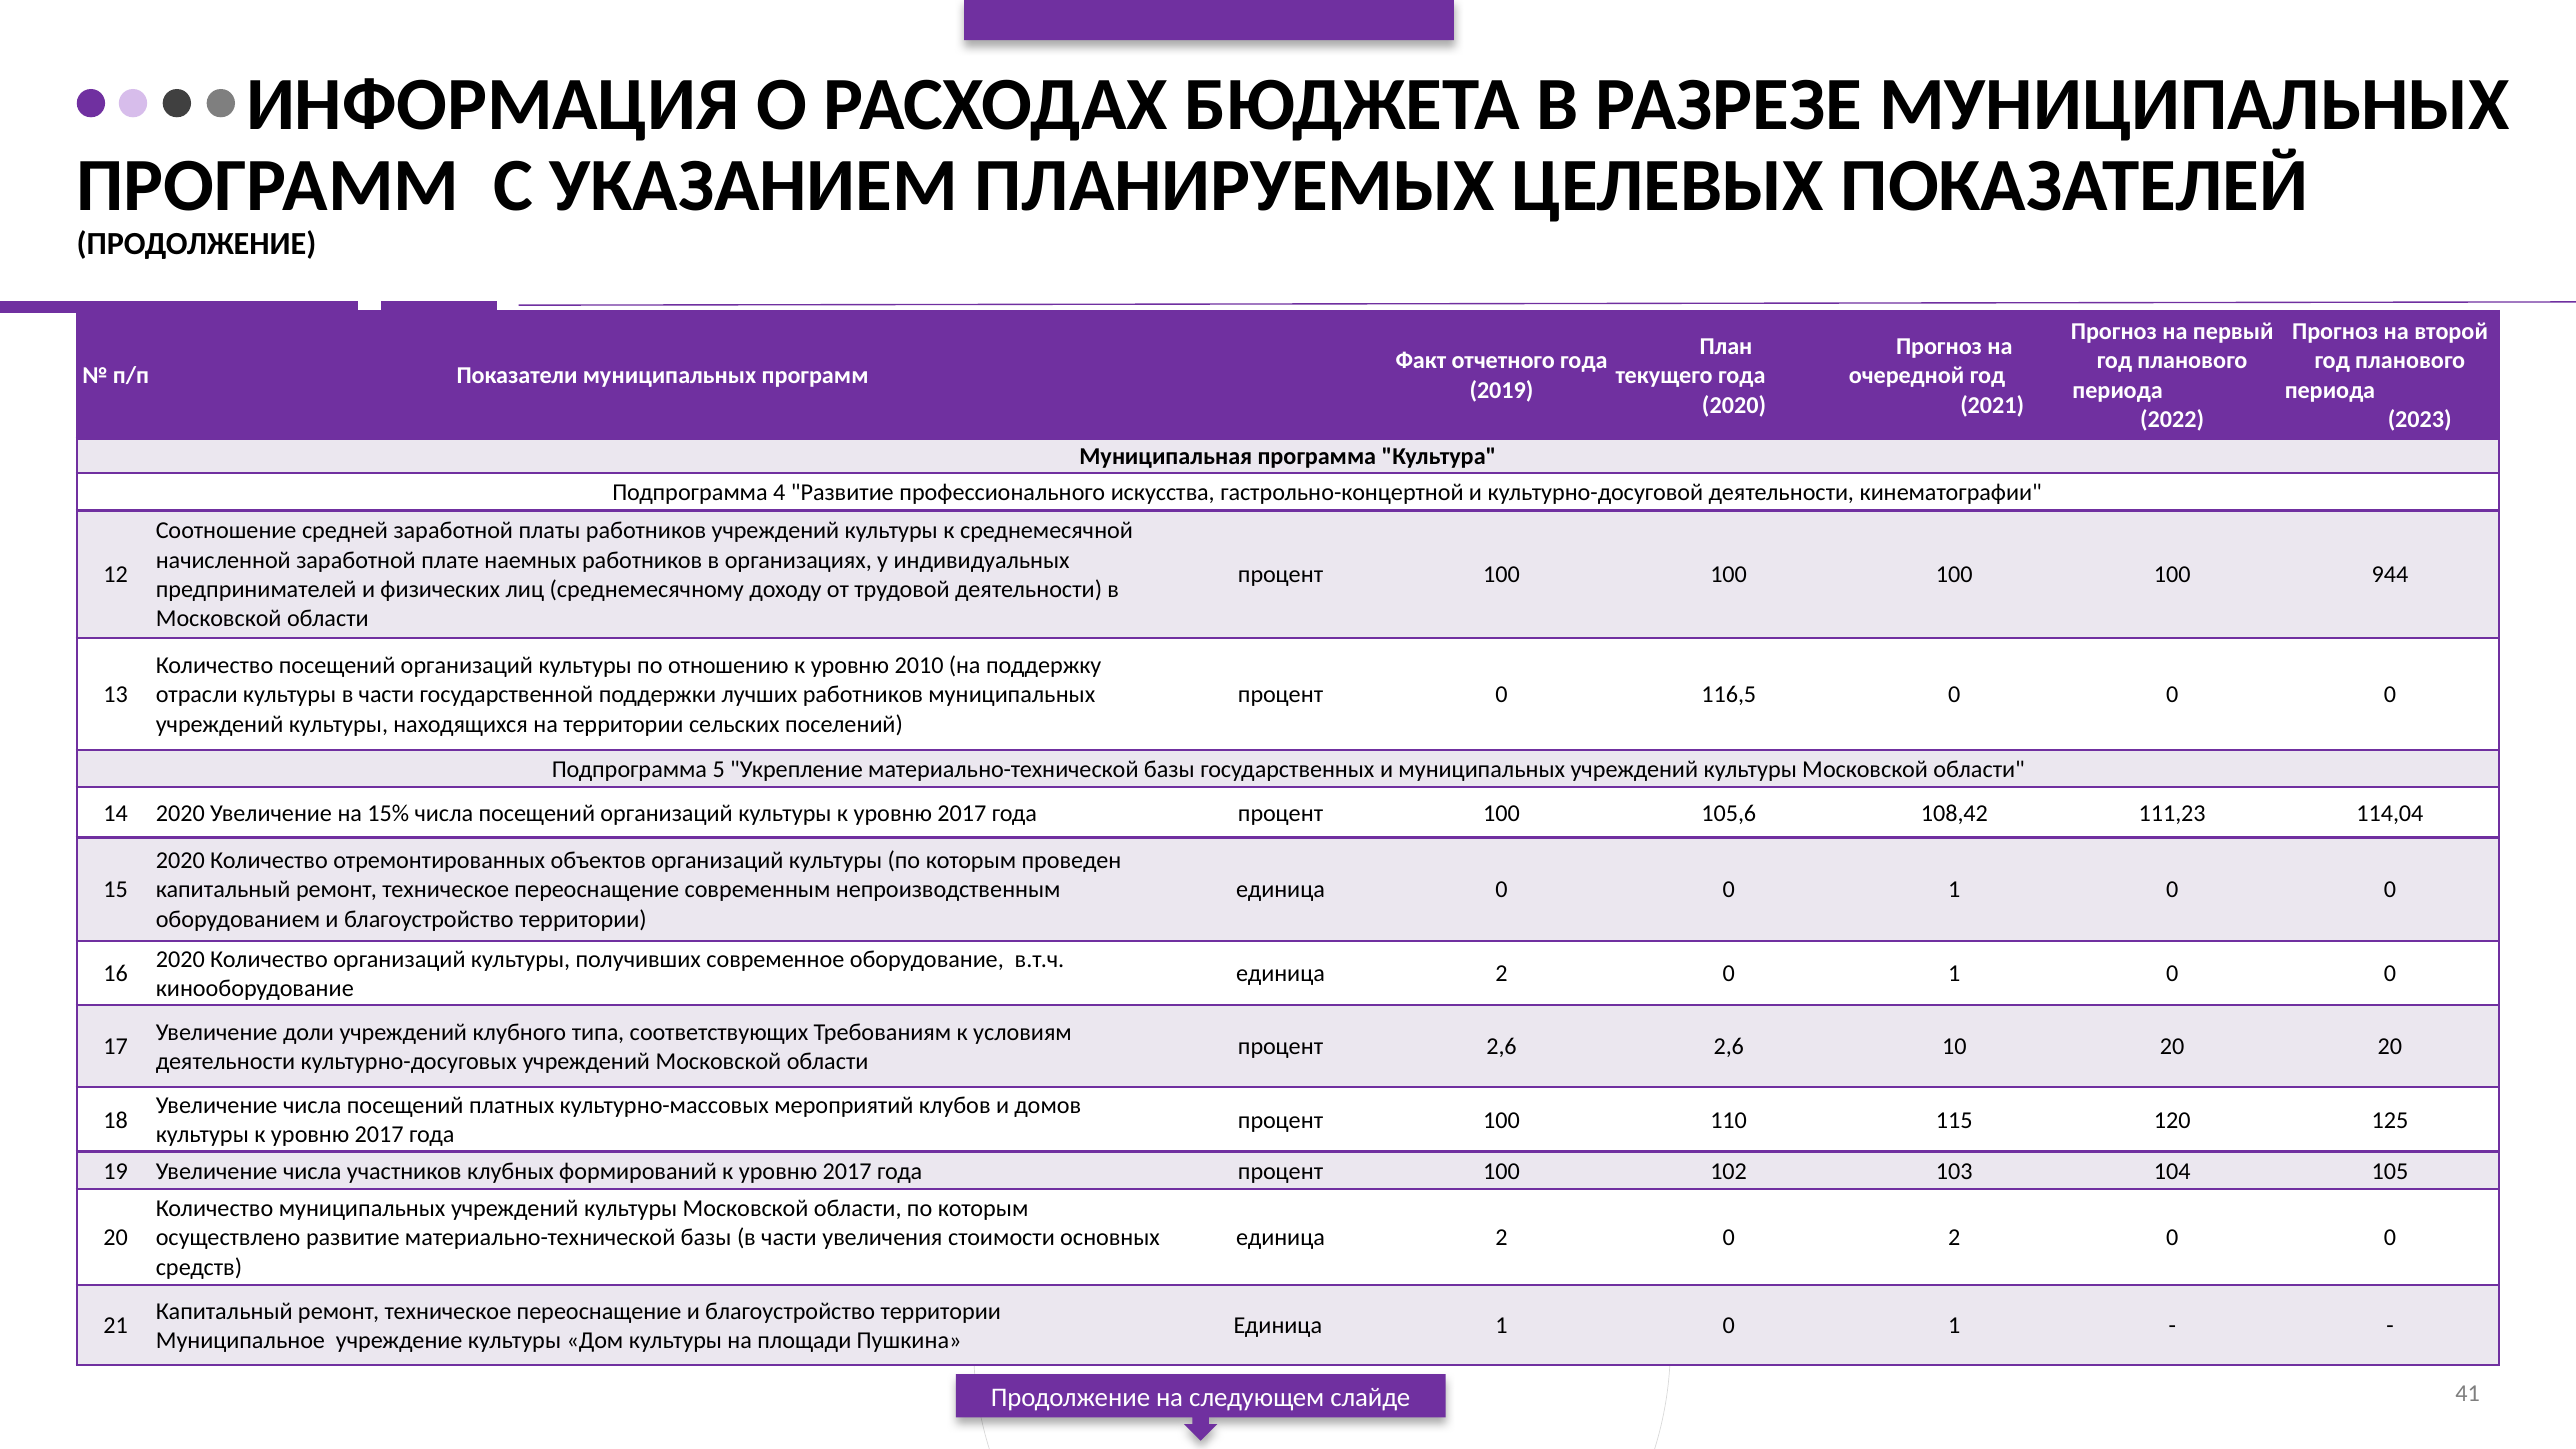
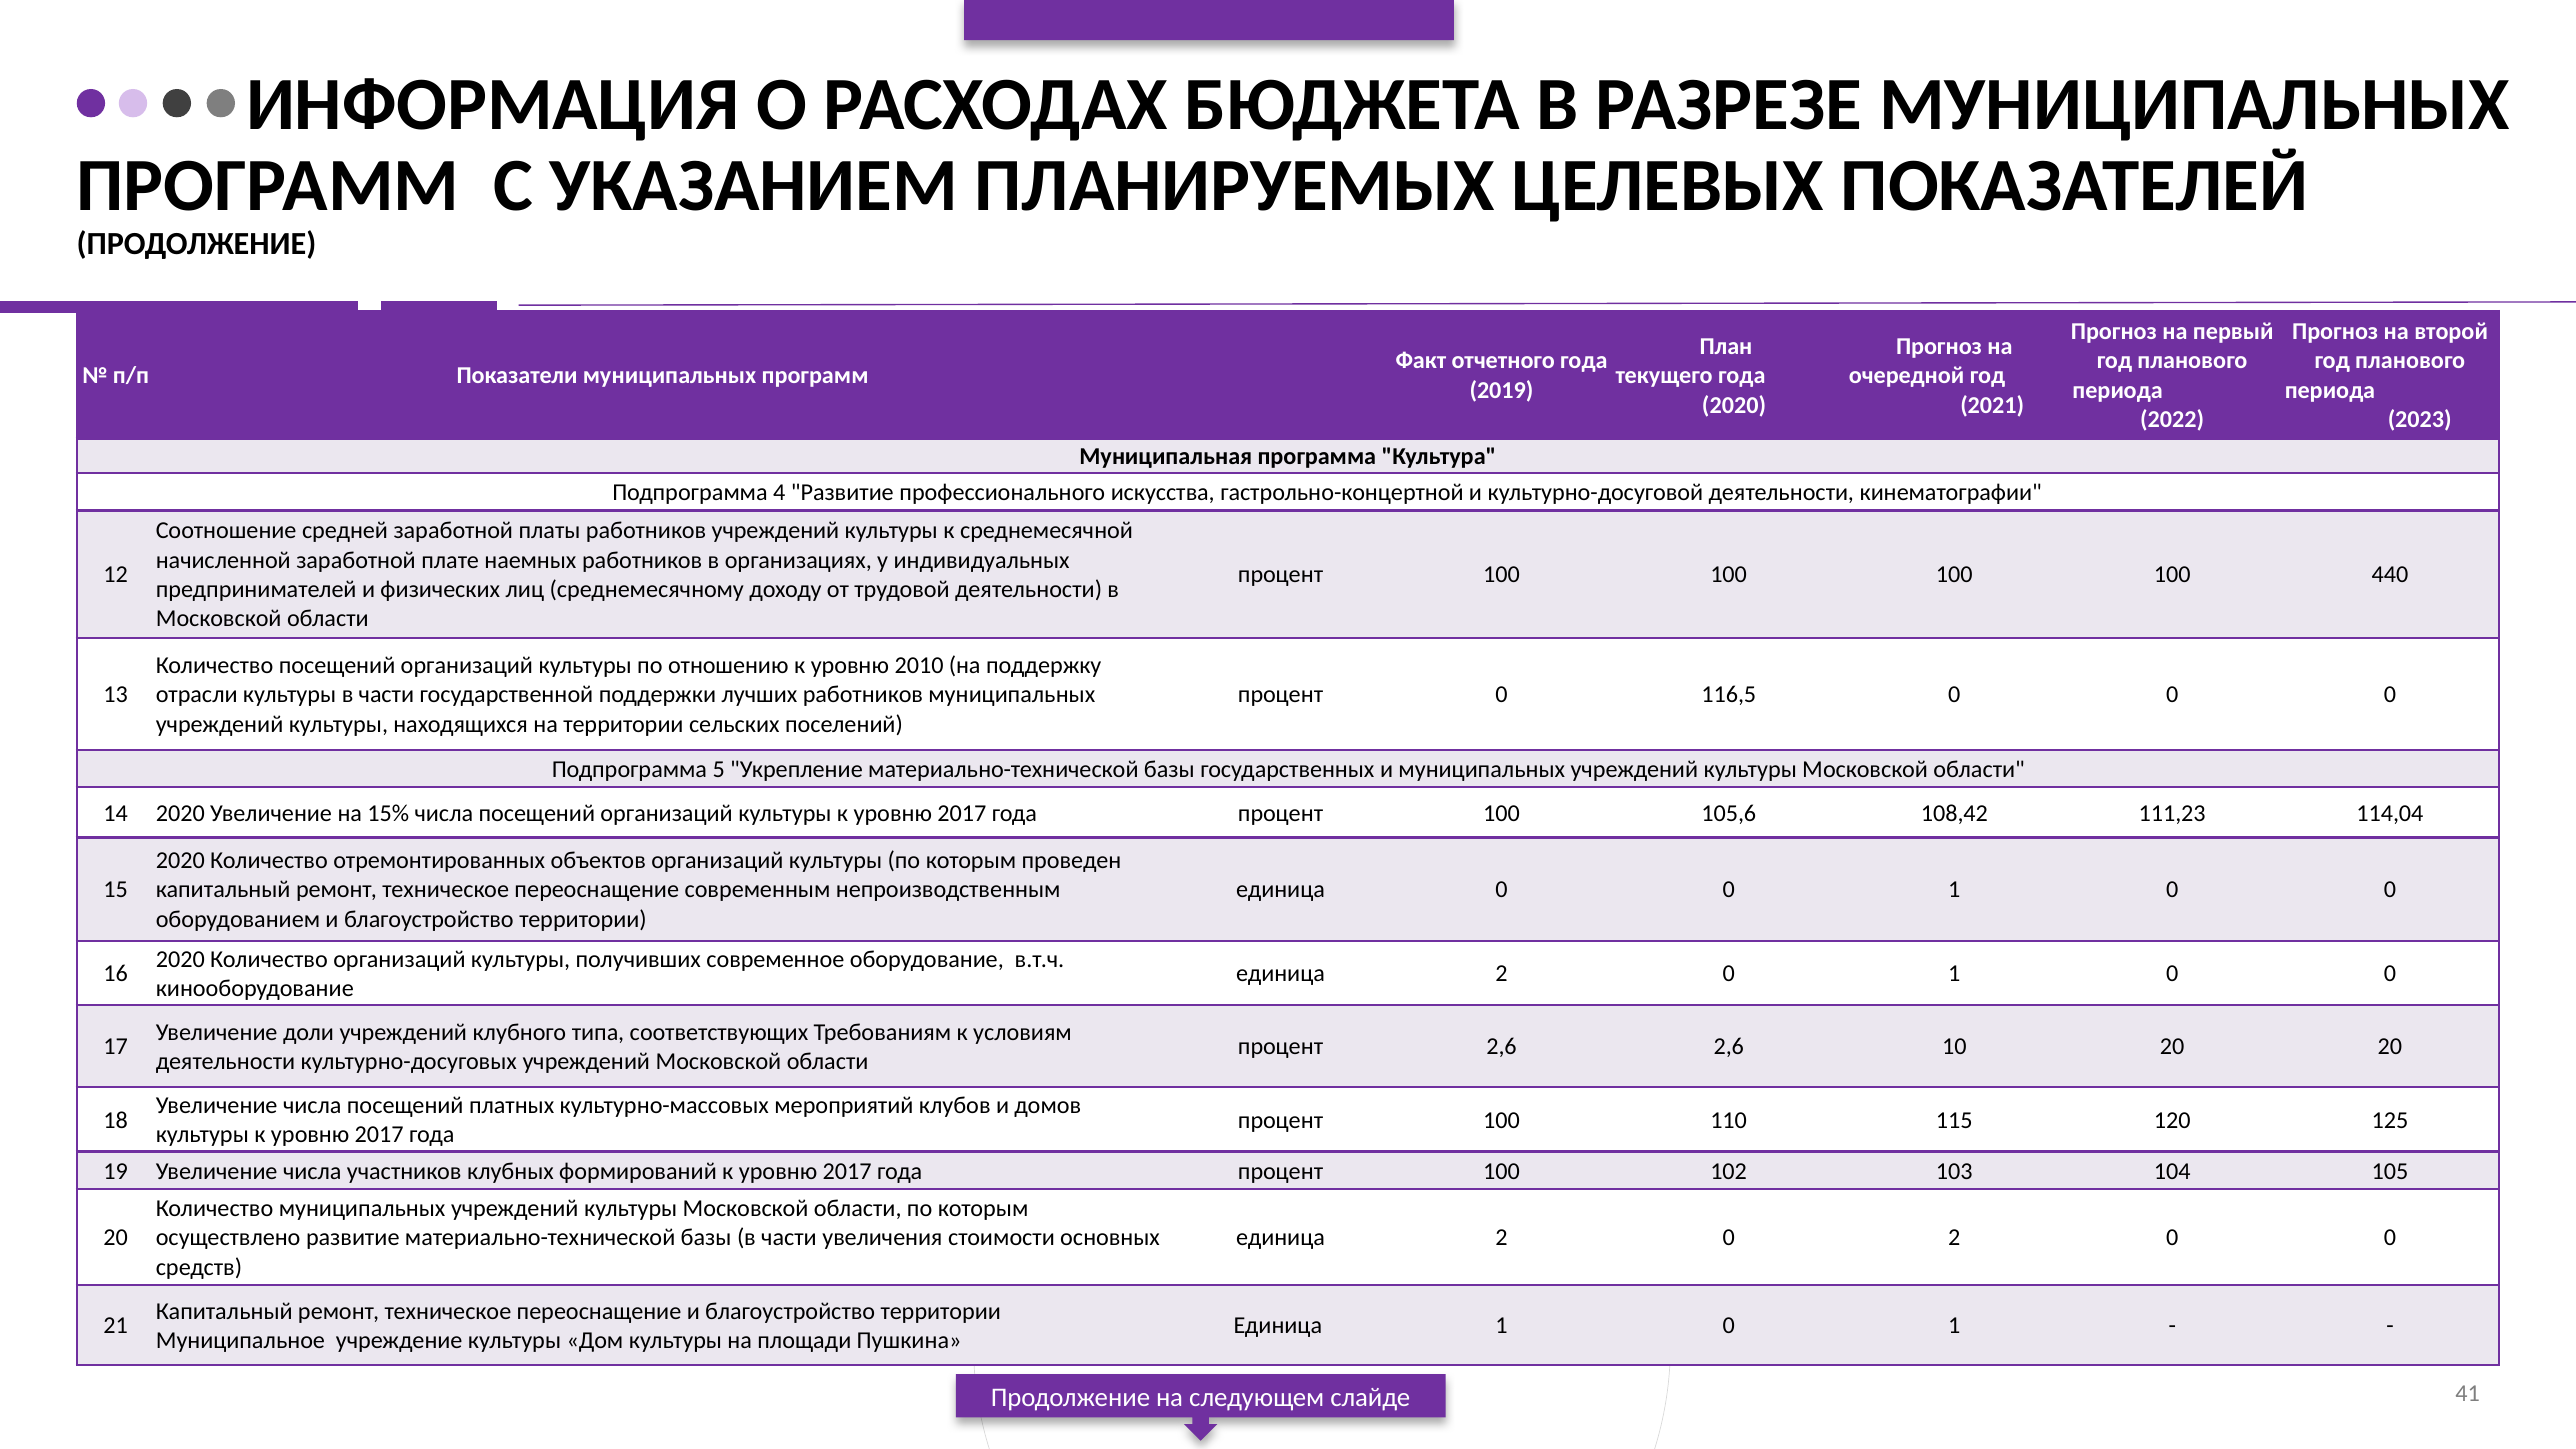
944: 944 -> 440
